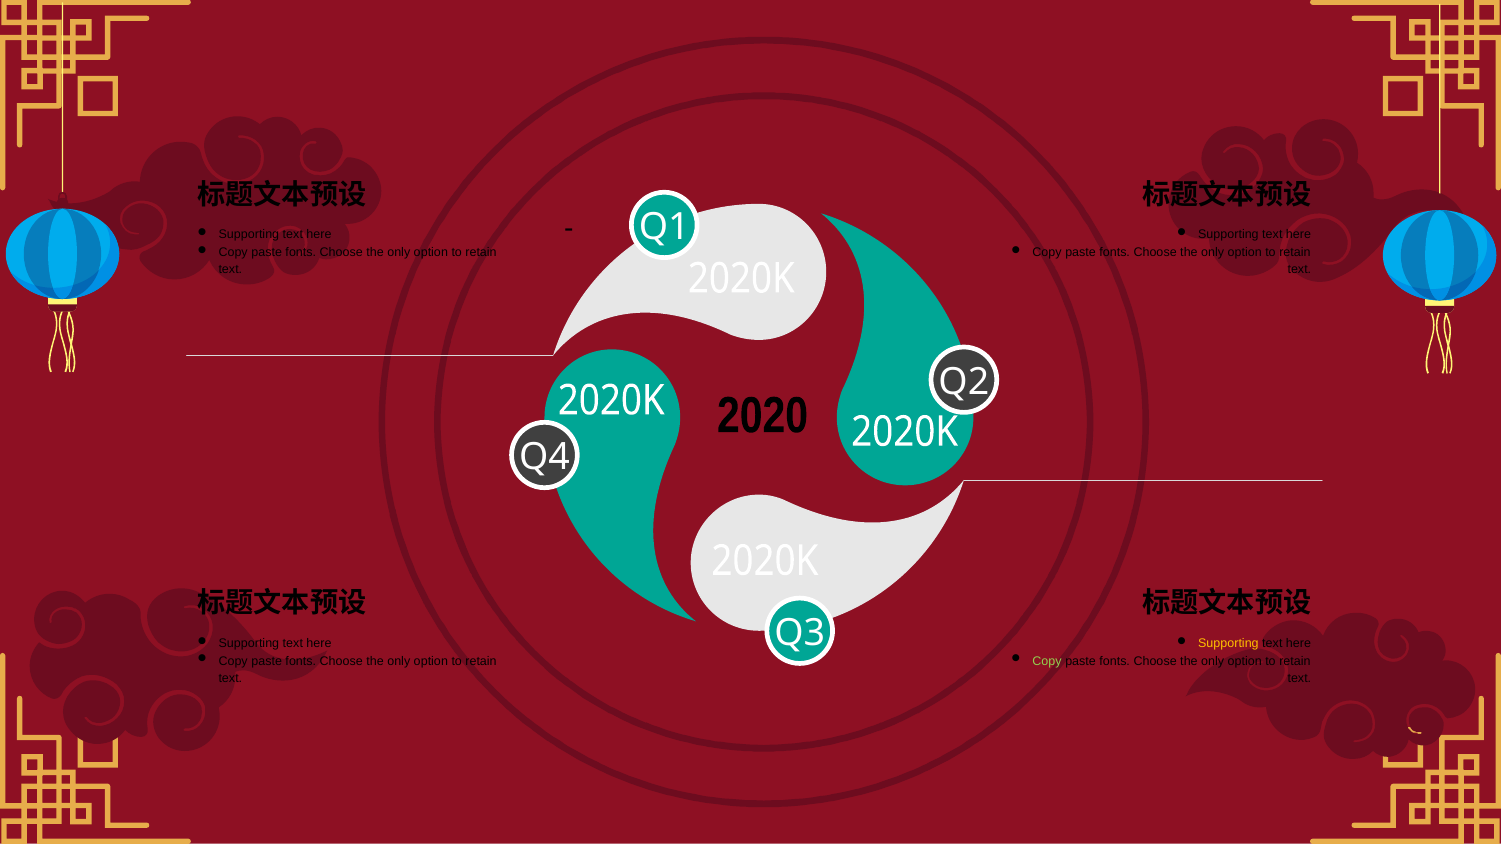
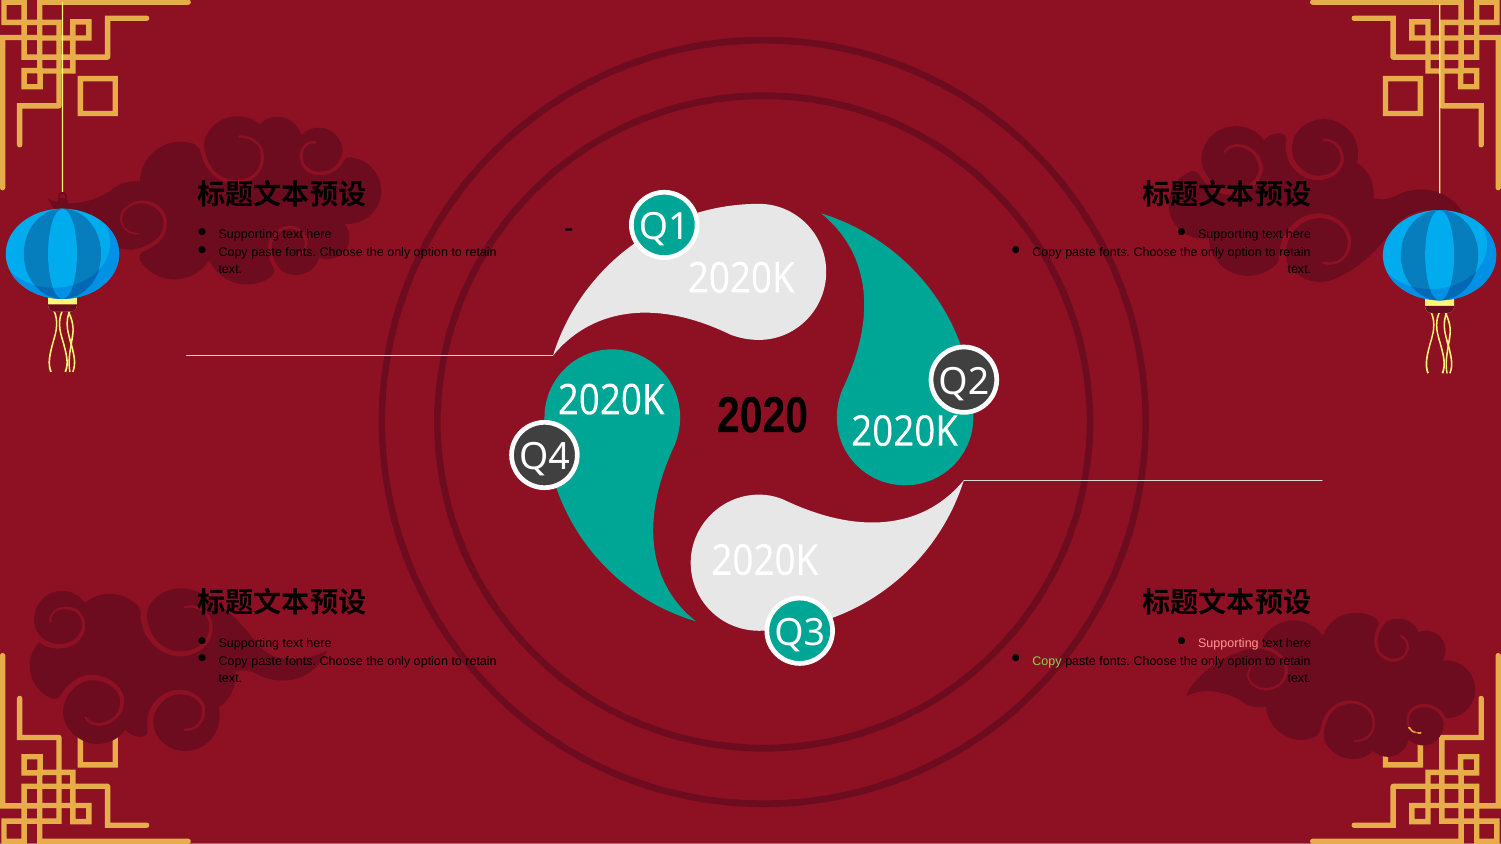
Supporting at (1228, 644) colour: yellow -> pink
